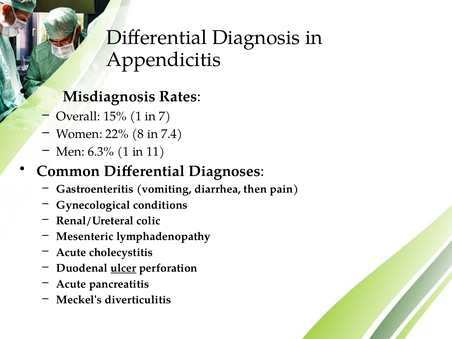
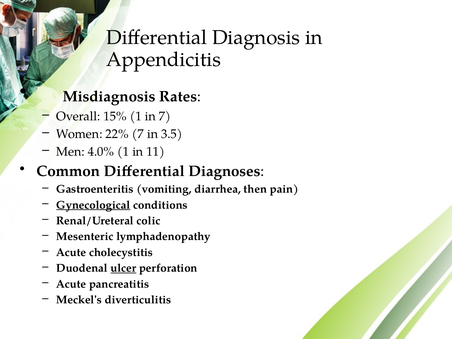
22% 8: 8 -> 7
7.4: 7.4 -> 3.5
6.3%: 6.3% -> 4.0%
Gynecological underline: none -> present
